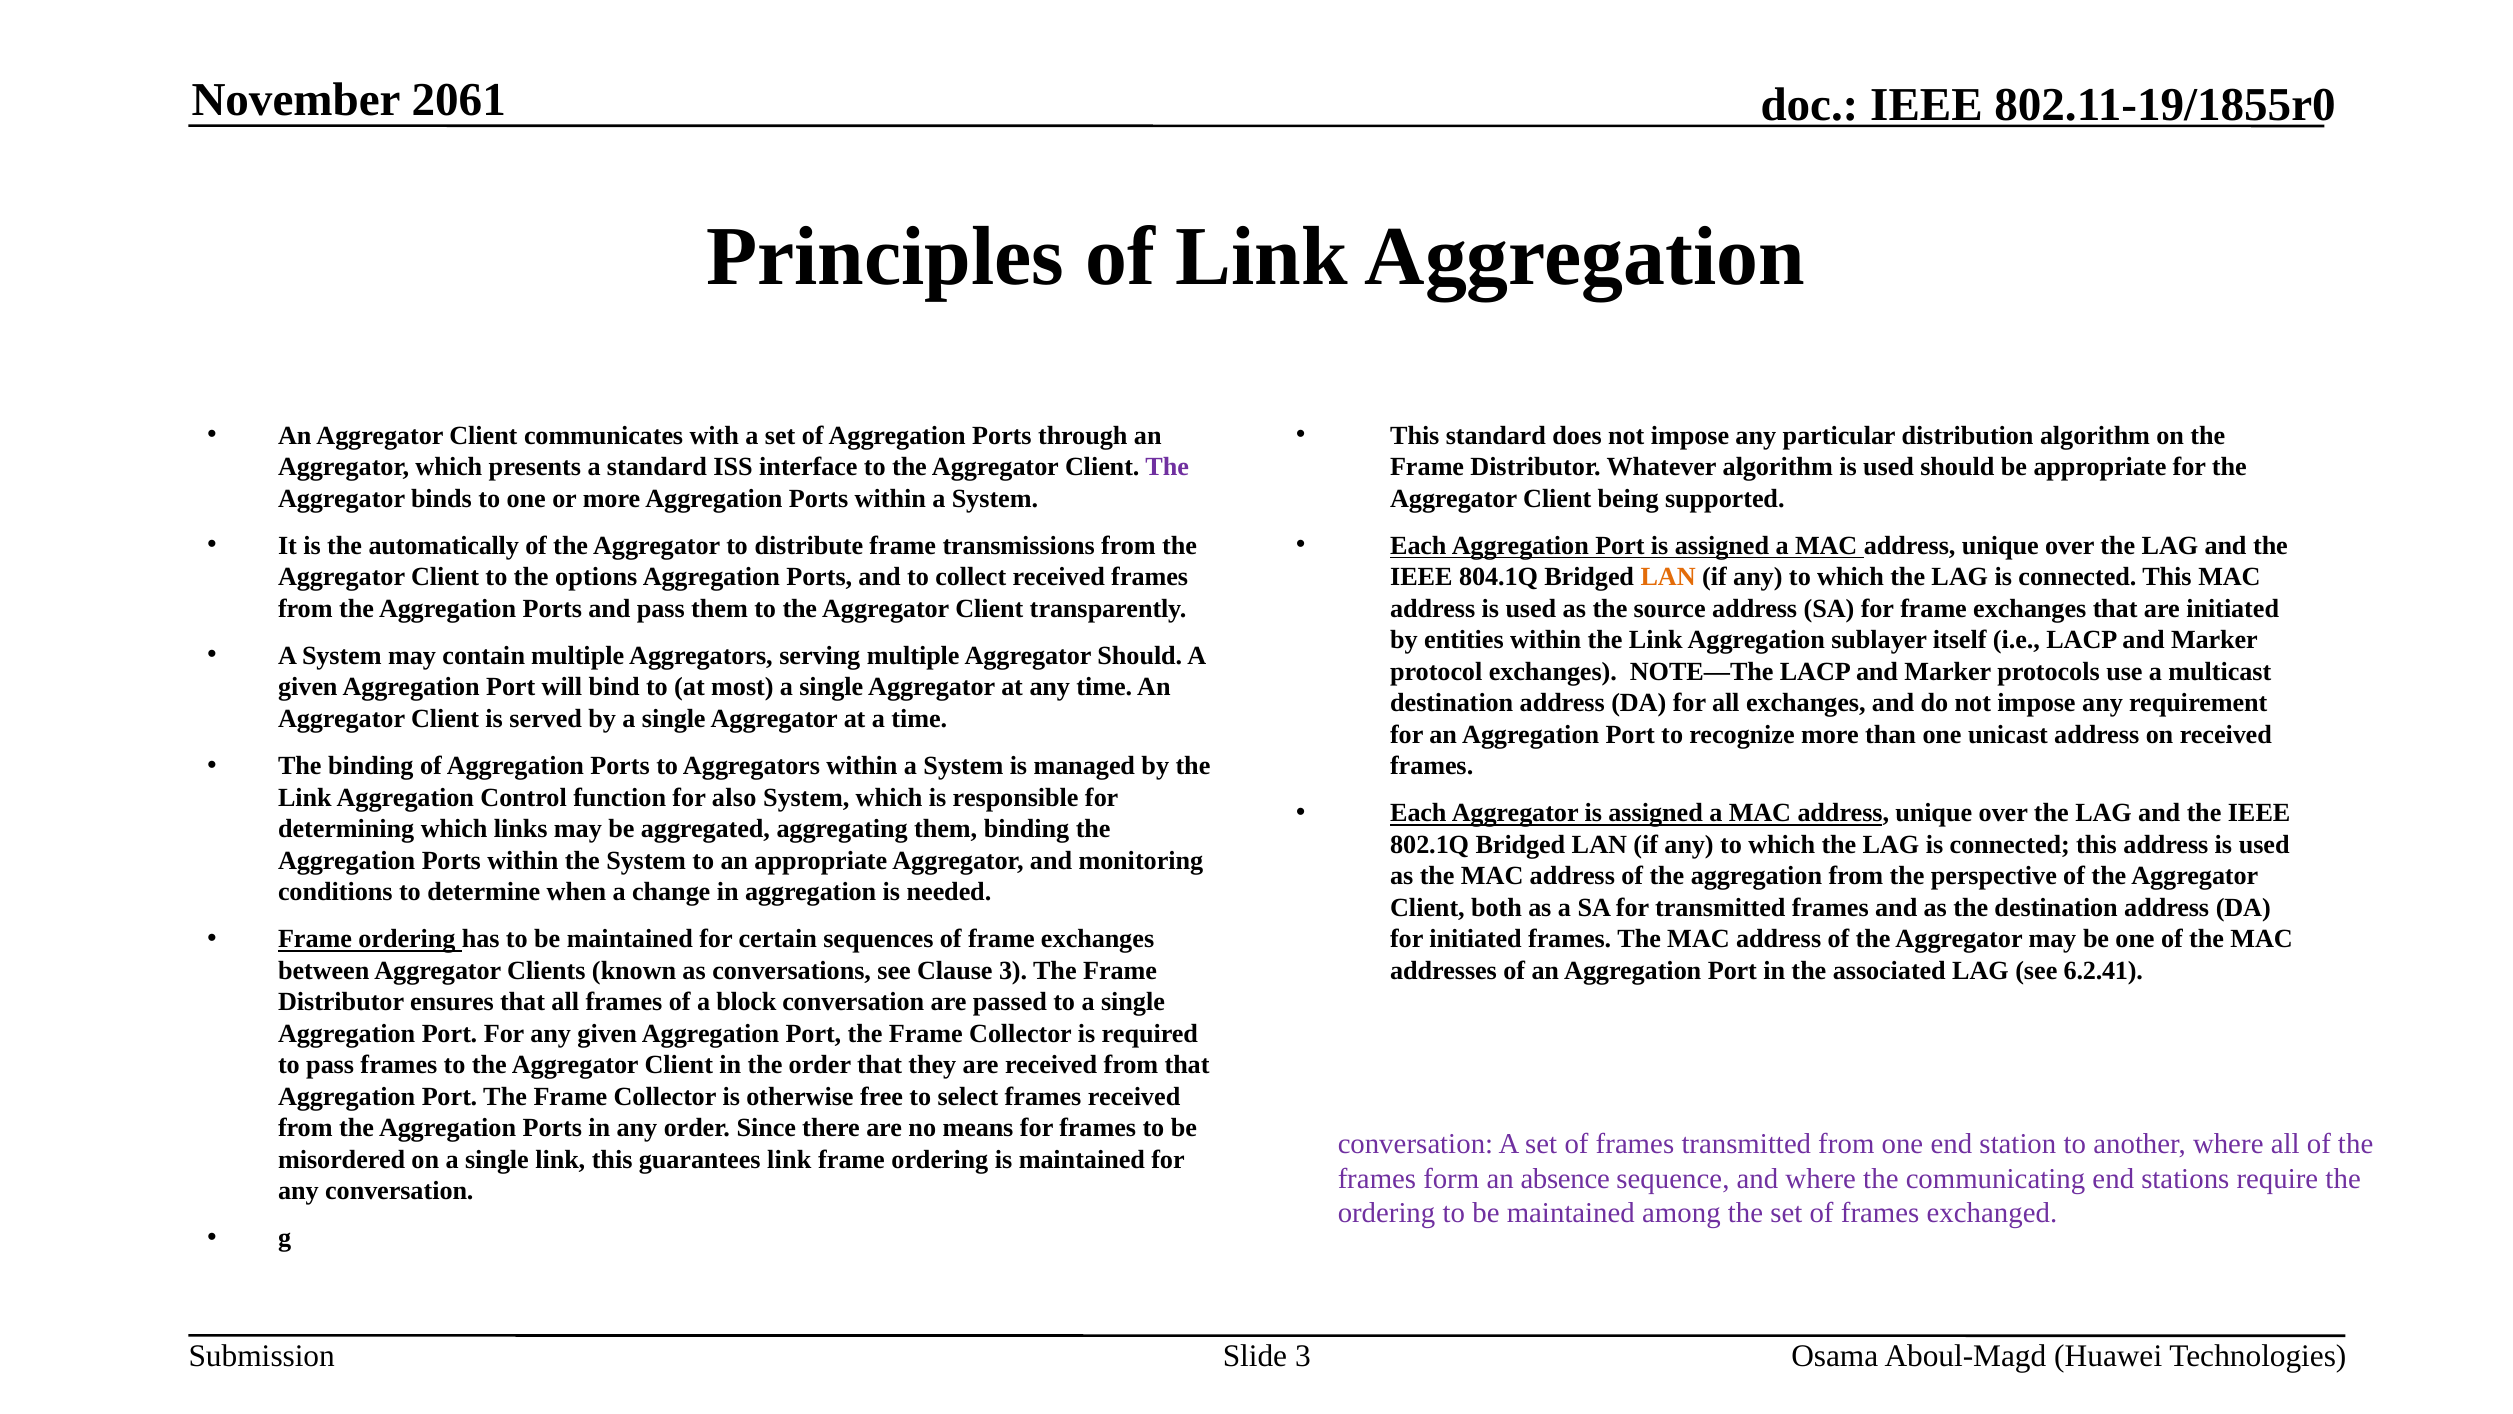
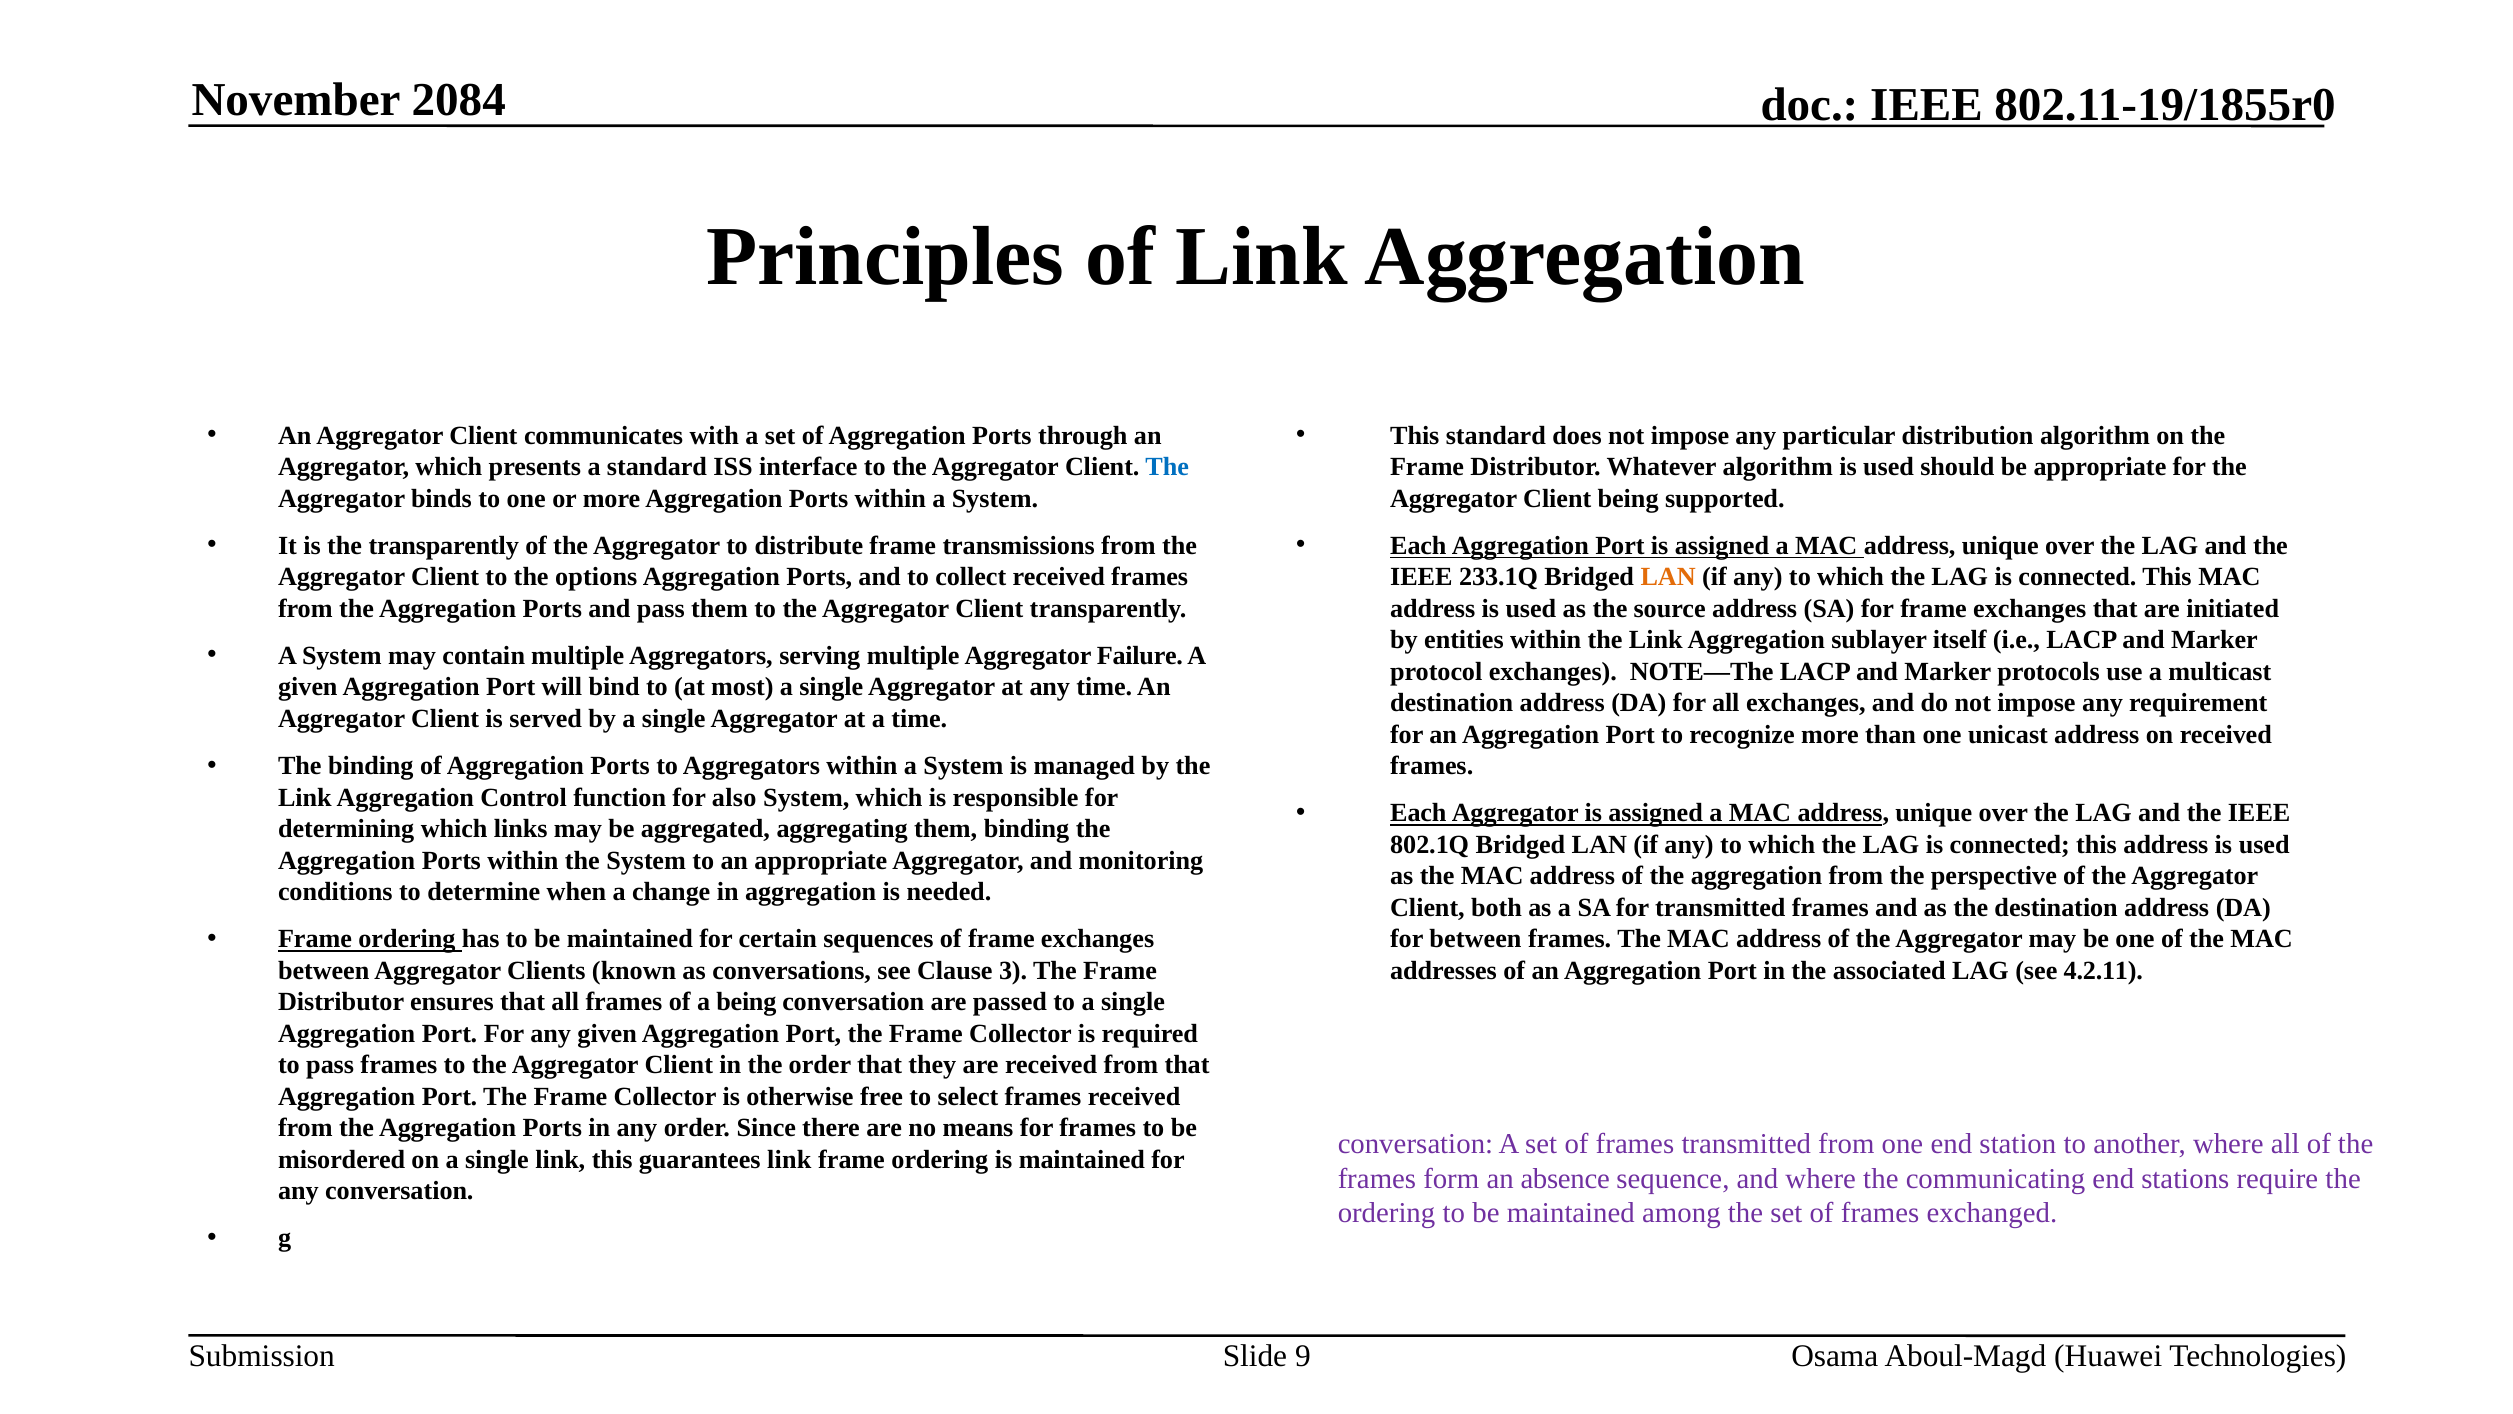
2061: 2061 -> 2084
The at (1167, 467) colour: purple -> blue
the automatically: automatically -> transparently
804.1Q: 804.1Q -> 233.1Q
Aggregator Should: Should -> Failure
for initiated: initiated -> between
6.2.41: 6.2.41 -> 4.2.11
a block: block -> being
Slide 3: 3 -> 9
